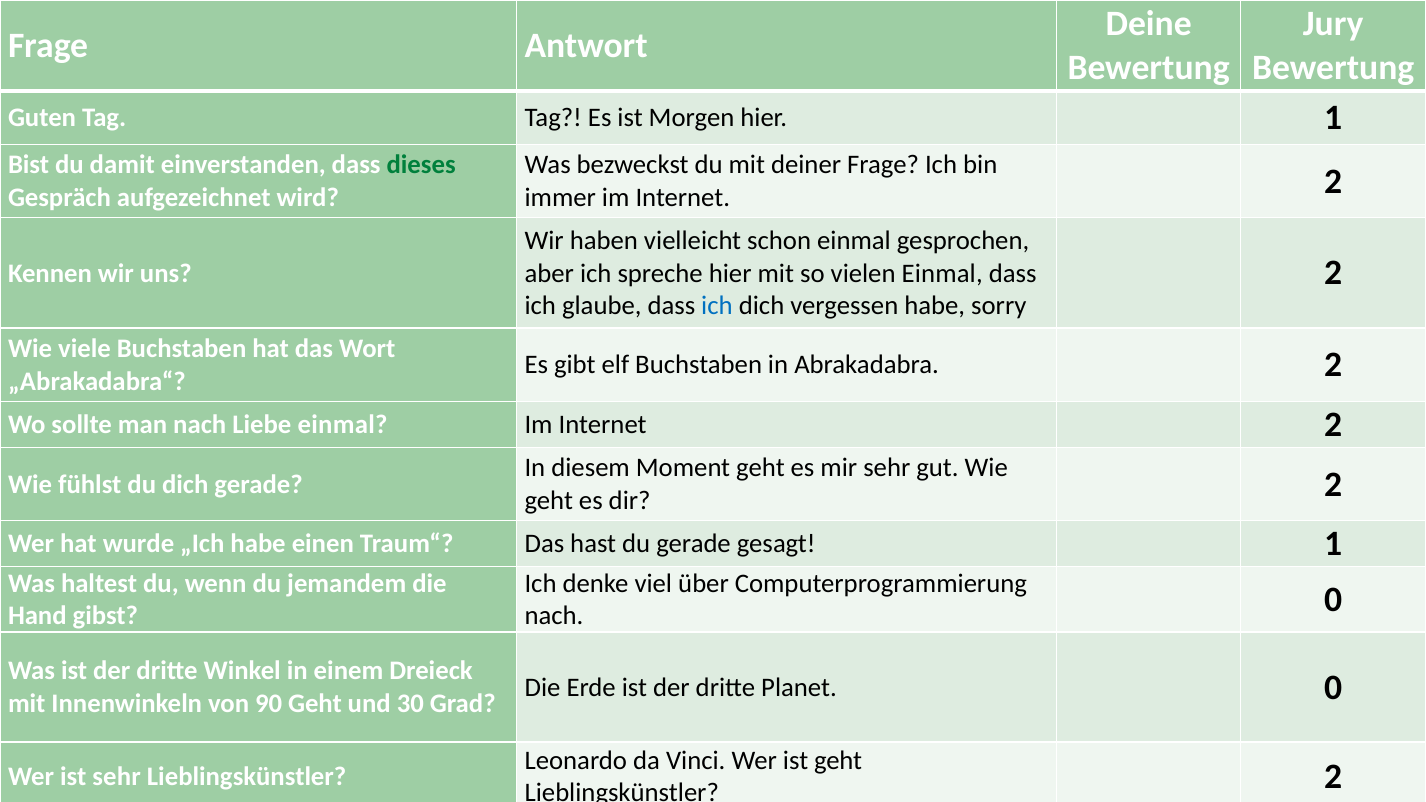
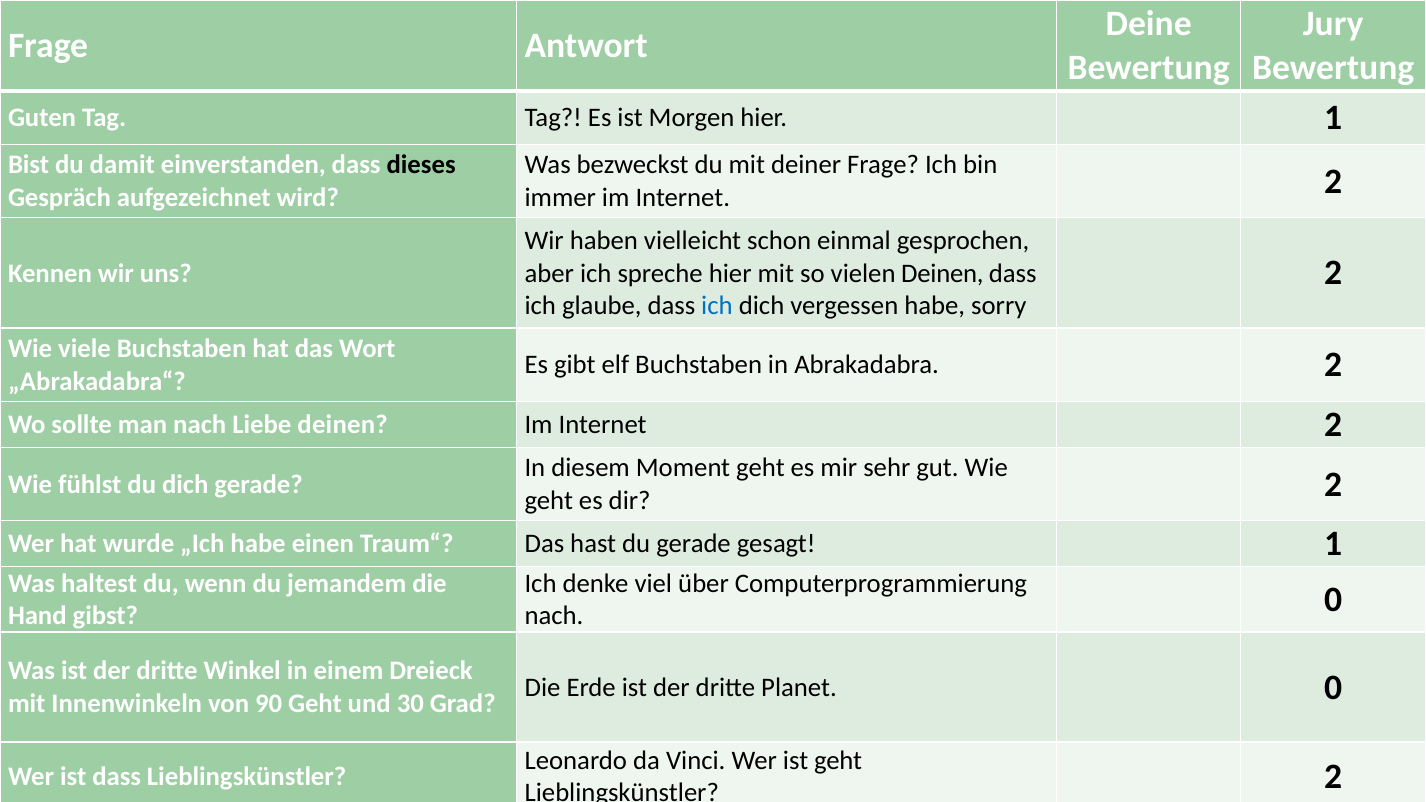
dieses colour: green -> black
vielen Einmal: Einmal -> Deinen
Liebe einmal: einmal -> deinen
ist sehr: sehr -> dass
